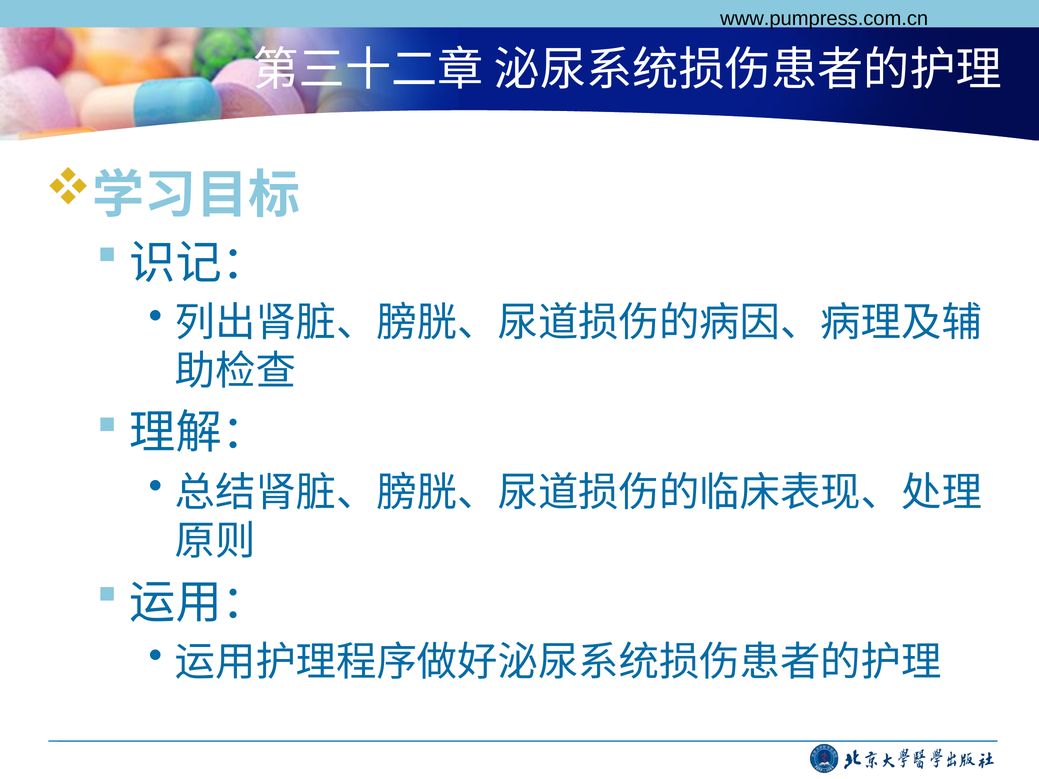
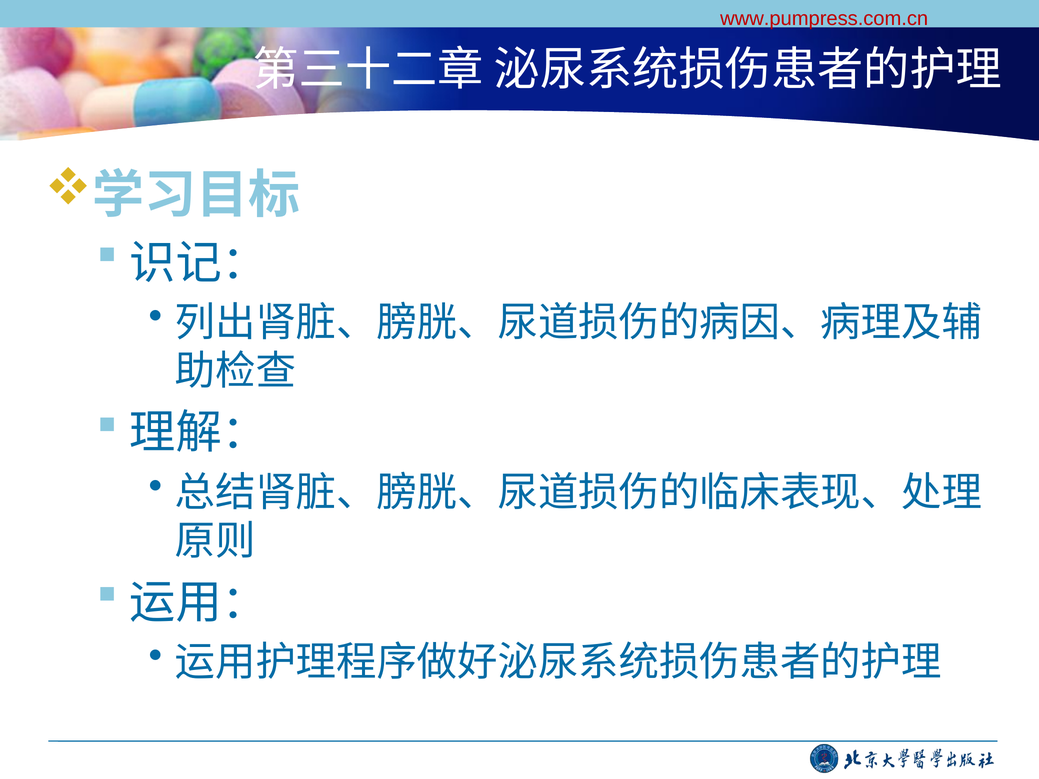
www.pumpress.com.cn colour: black -> red
